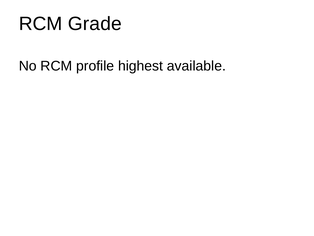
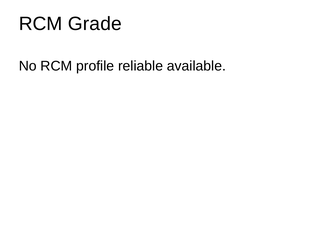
highest: highest -> reliable
